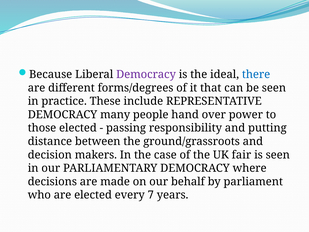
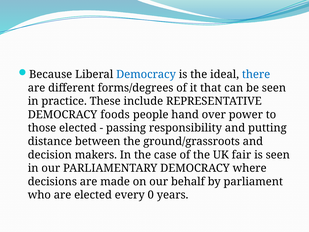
Democracy at (146, 74) colour: purple -> blue
many: many -> foods
7: 7 -> 0
